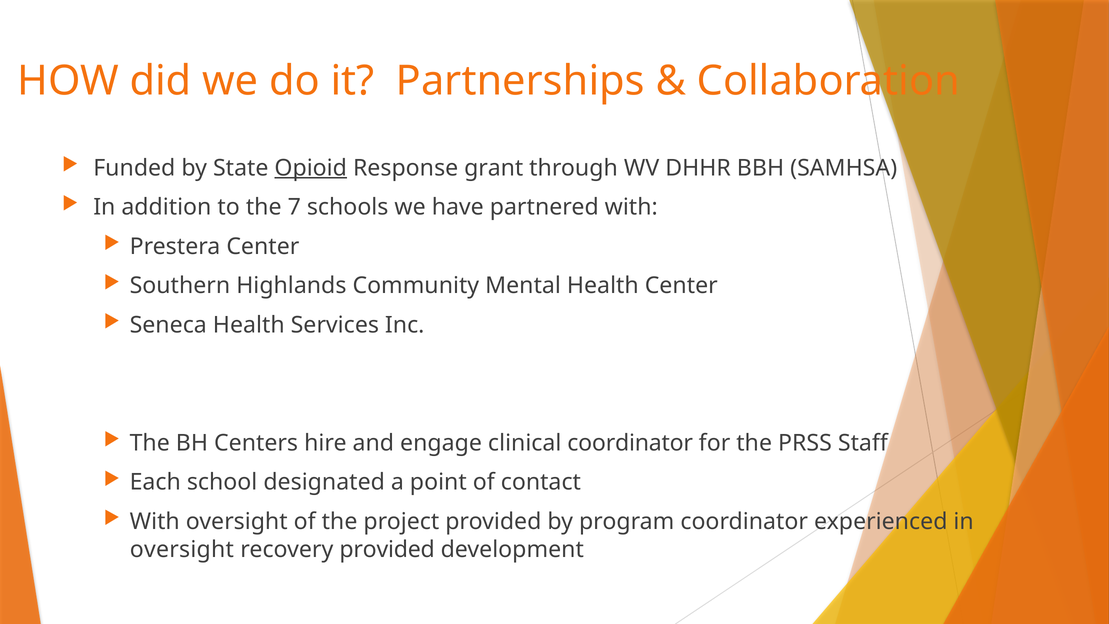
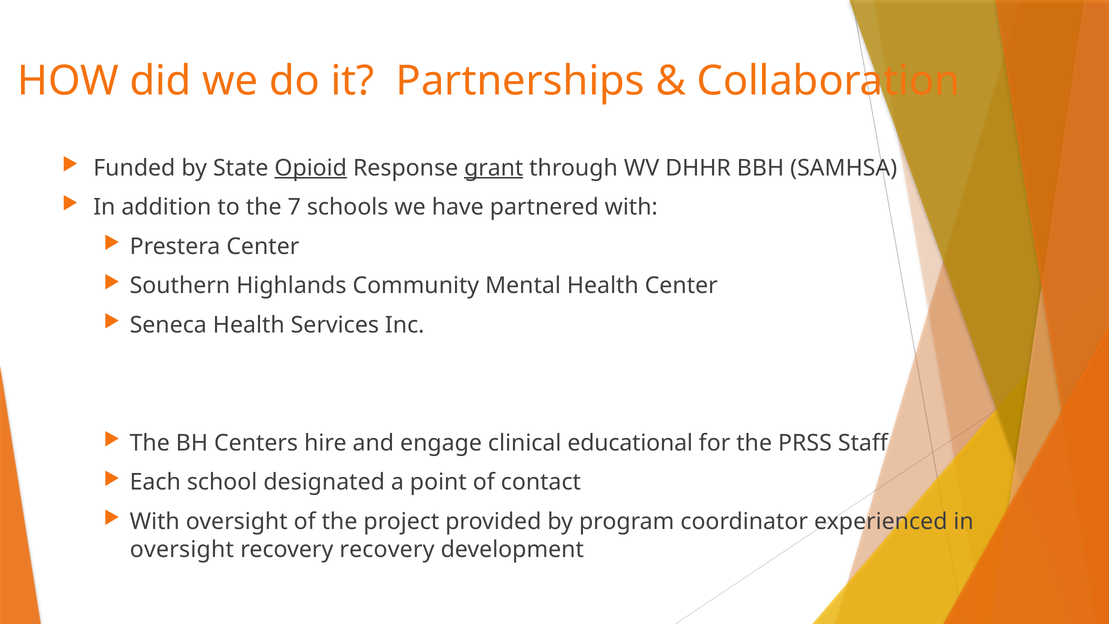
grant underline: none -> present
clinical coordinator: coordinator -> educational
recovery provided: provided -> recovery
